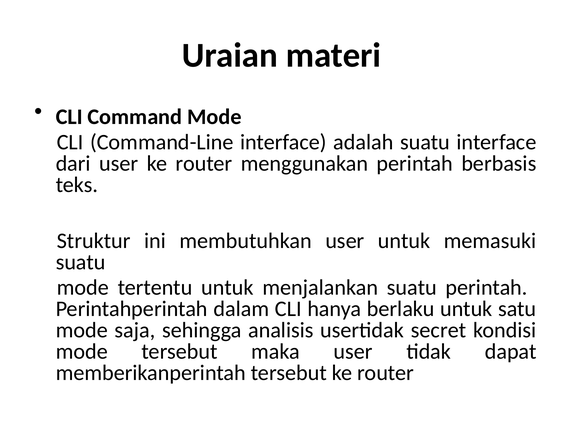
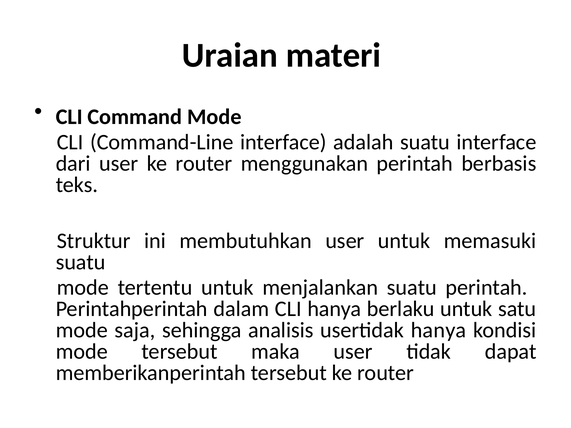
usertidak secret: secret -> hanya
